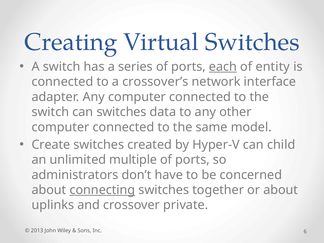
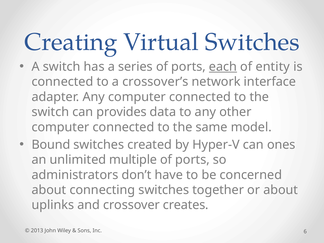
can switches: switches -> provides
Create: Create -> Bound
child: child -> ones
connecting underline: present -> none
private: private -> creates
